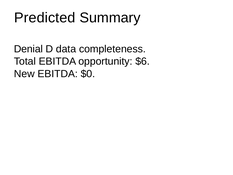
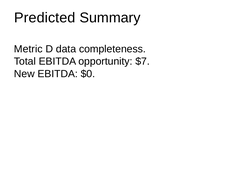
Denial: Denial -> Metric
$6: $6 -> $7
